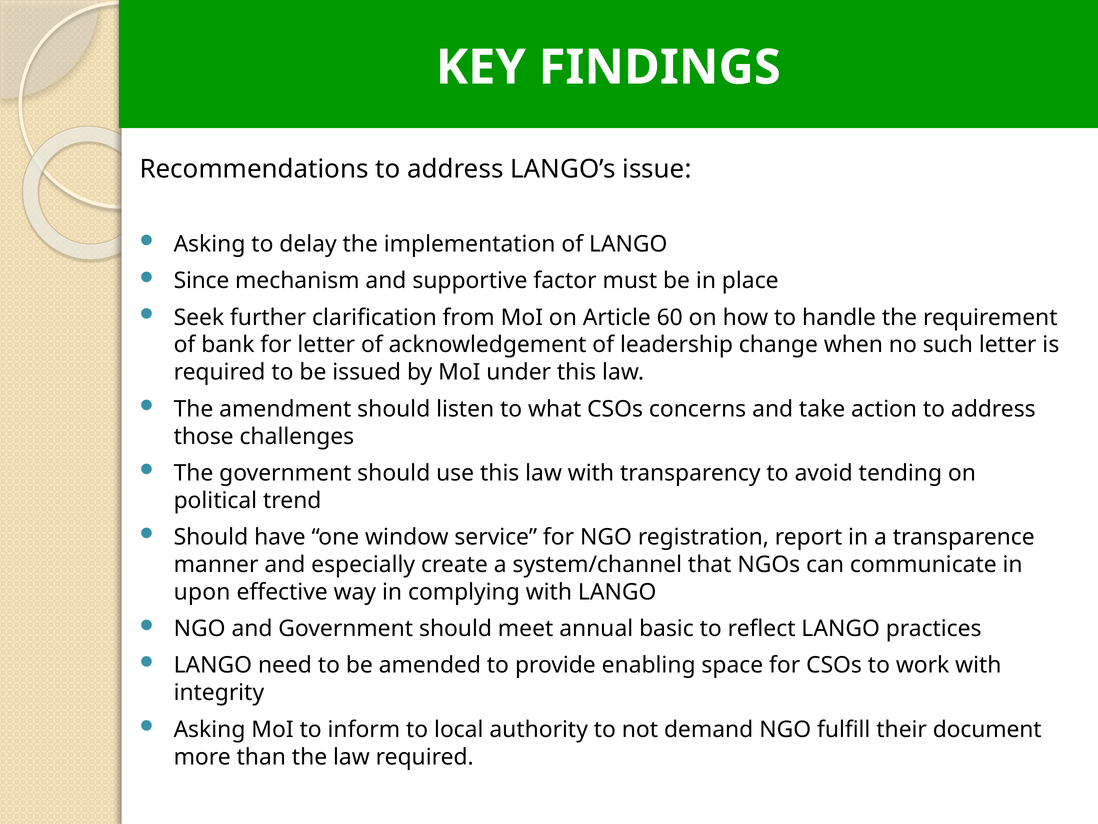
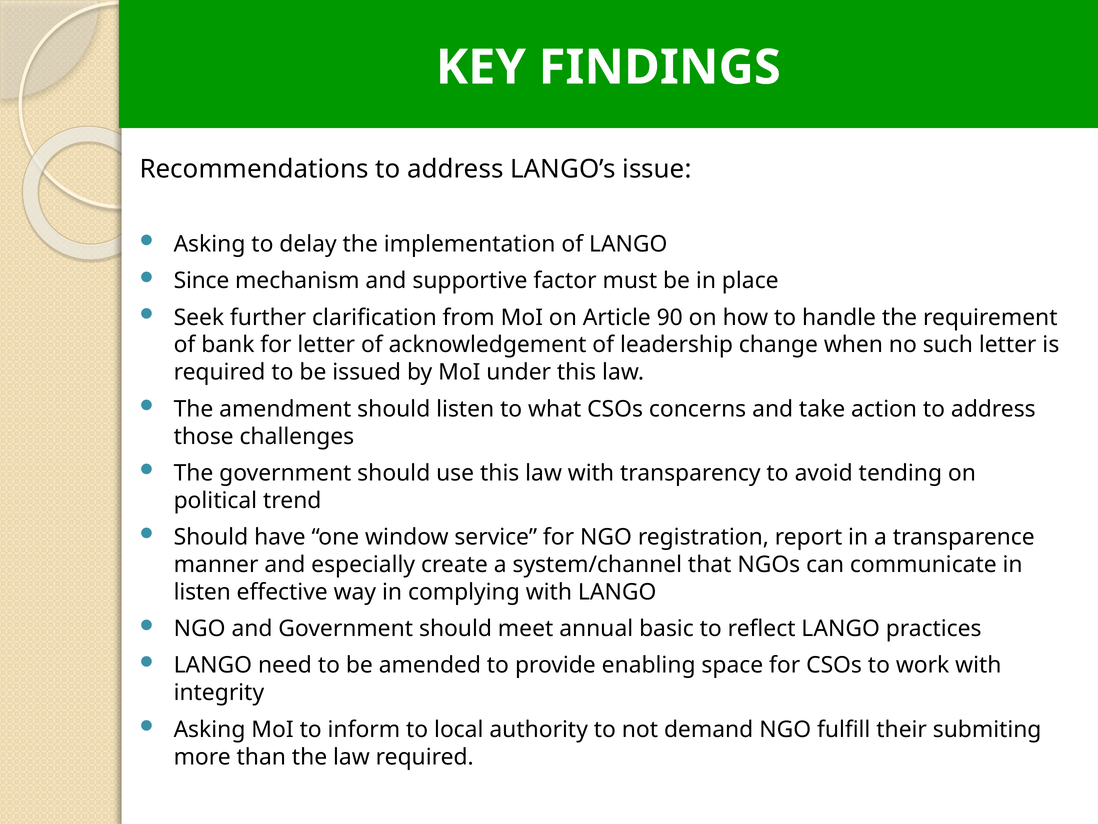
60: 60 -> 90
upon at (202, 592): upon -> listen
document: document -> submiting
